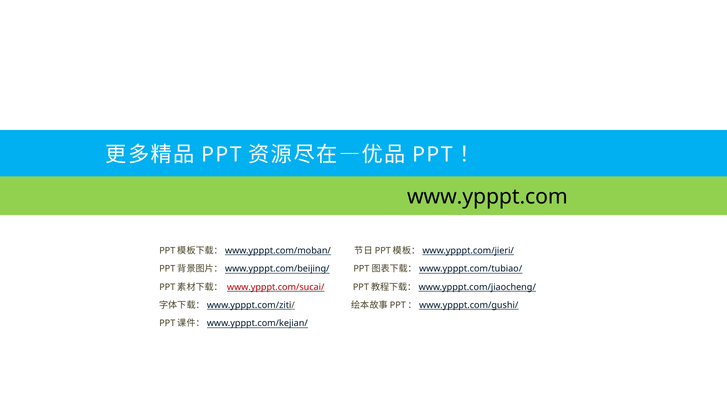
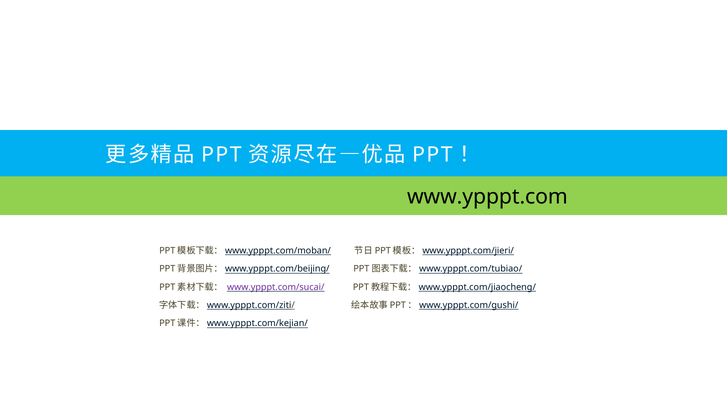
www.ypppt.com/sucai/ colour: red -> purple
